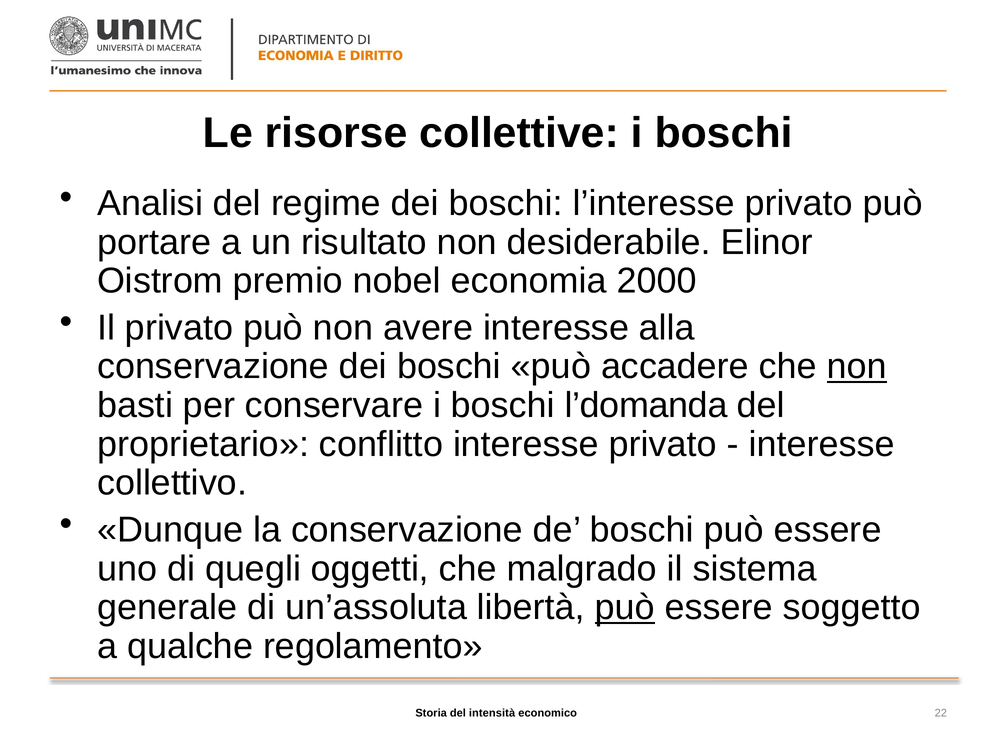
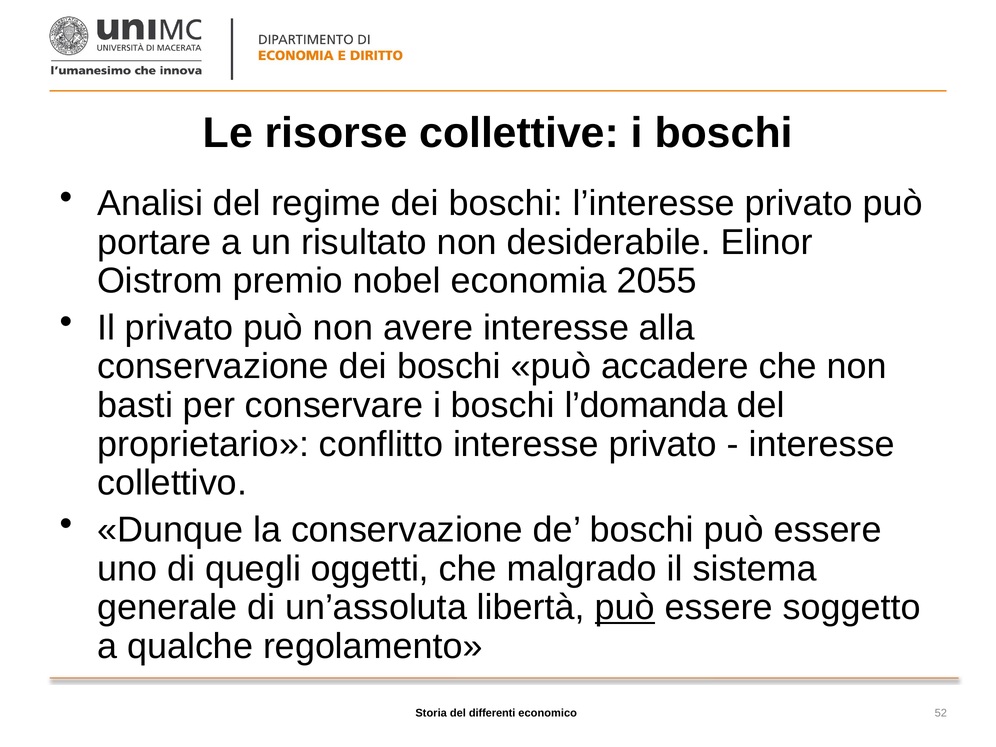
2000: 2000 -> 2055
non at (857, 367) underline: present -> none
intensità: intensità -> differenti
22: 22 -> 52
